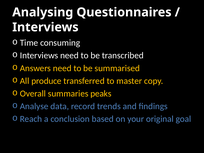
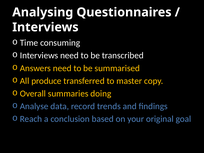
peaks: peaks -> doing
